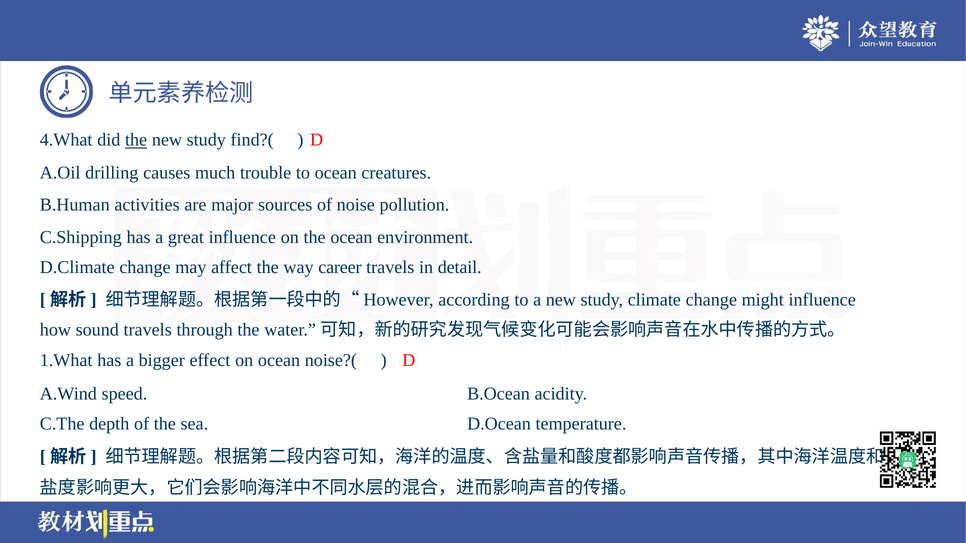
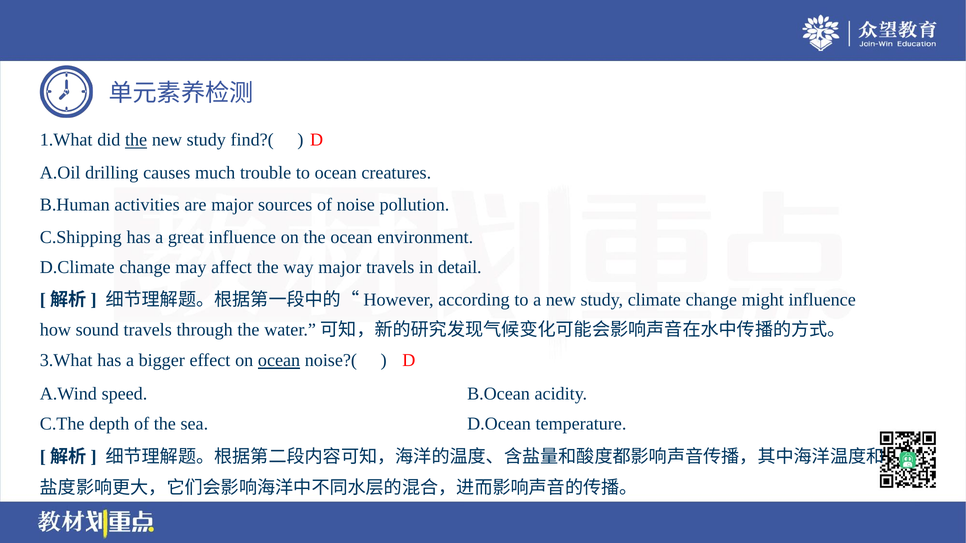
4.What: 4.What -> 1.What
way career: career -> major
1.What: 1.What -> 3.What
ocean at (279, 361) underline: none -> present
